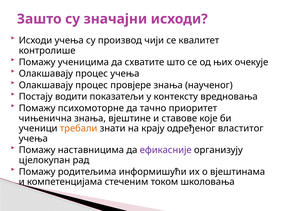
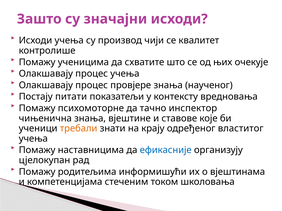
водити: водити -> питати
приоритет: приоритет -> инспектор
ефикасније colour: purple -> blue
